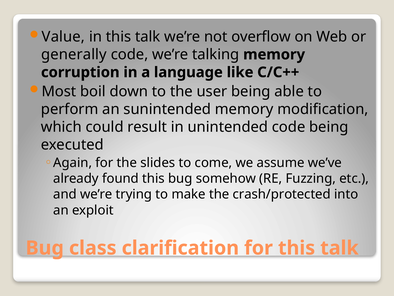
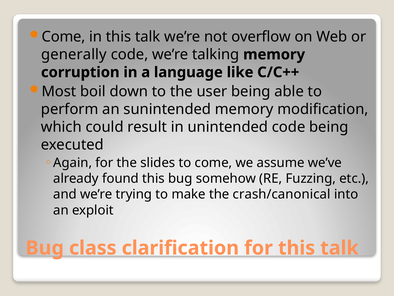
Value at (63, 37): Value -> Come
crash/protected: crash/protected -> crash/canonical
